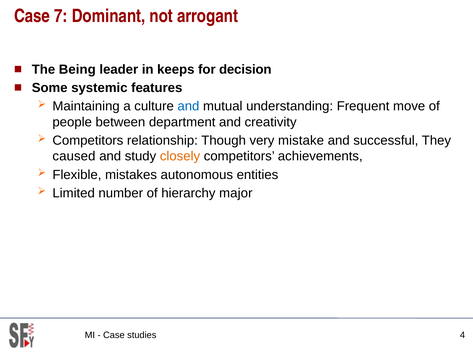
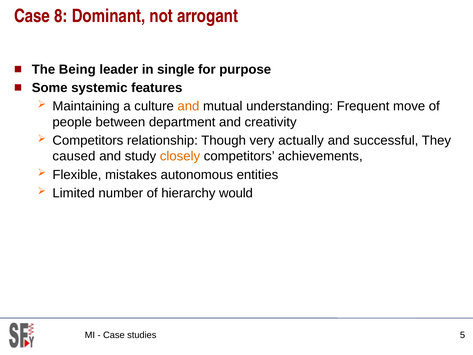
7: 7 -> 8
keeps: keeps -> single
decision: decision -> purpose
and at (188, 106) colour: blue -> orange
mistake: mistake -> actually
major: major -> would
4: 4 -> 5
